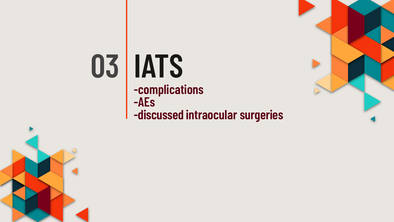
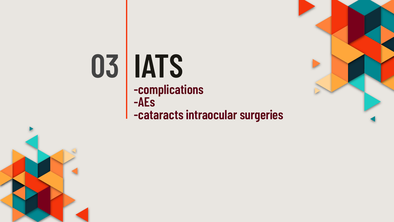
discussed: discussed -> cataracts
